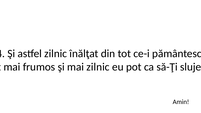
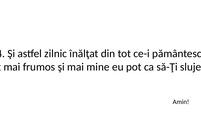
mai zilnic: zilnic -> mine
